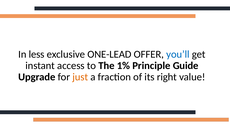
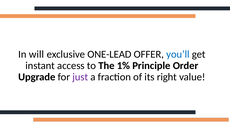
less: less -> will
Guide: Guide -> Order
just colour: orange -> purple
